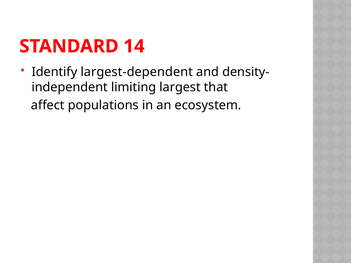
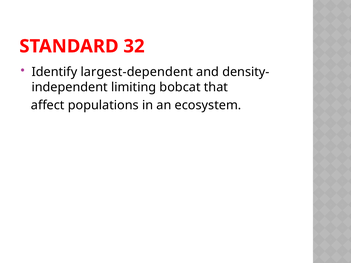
14: 14 -> 32
largest: largest -> bobcat
